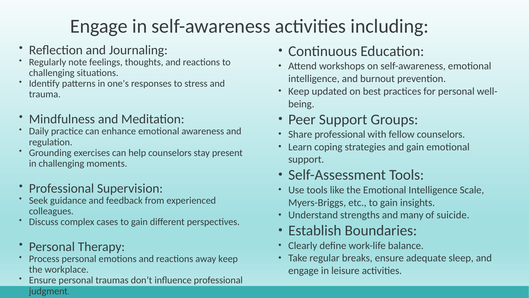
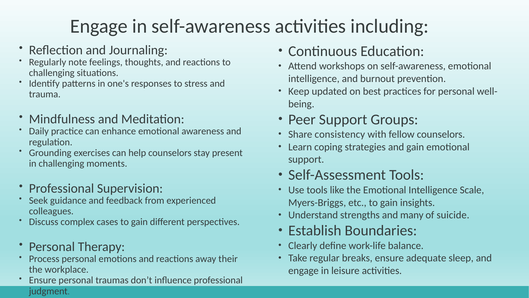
Share professional: professional -> consistency
away keep: keep -> their
